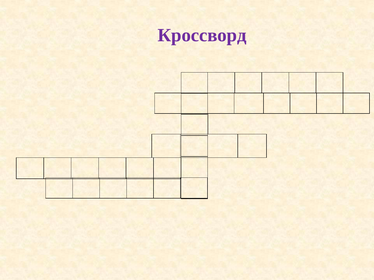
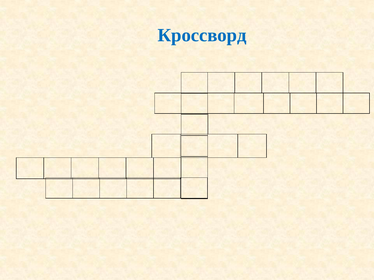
Кроссворд colour: purple -> blue
